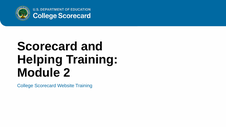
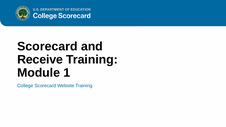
Helping: Helping -> Receive
2: 2 -> 1
